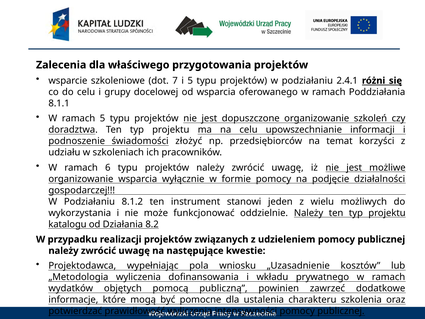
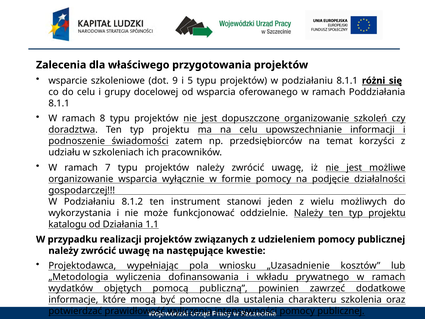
7: 7 -> 9
podziałaniu 2.4.1: 2.4.1 -> 8.1.1
ramach 5: 5 -> 8
złożyć: złożyć -> zatem
6: 6 -> 7
8.2: 8.2 -> 1.1
